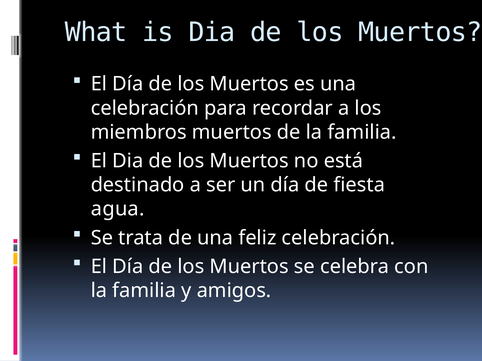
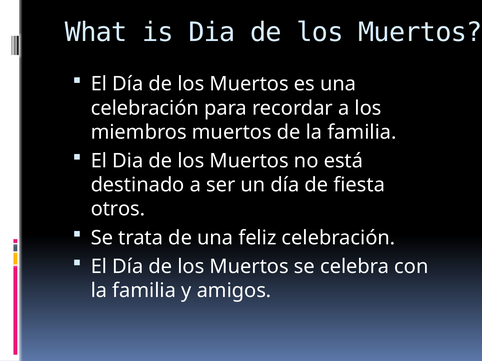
agua: agua -> otros
